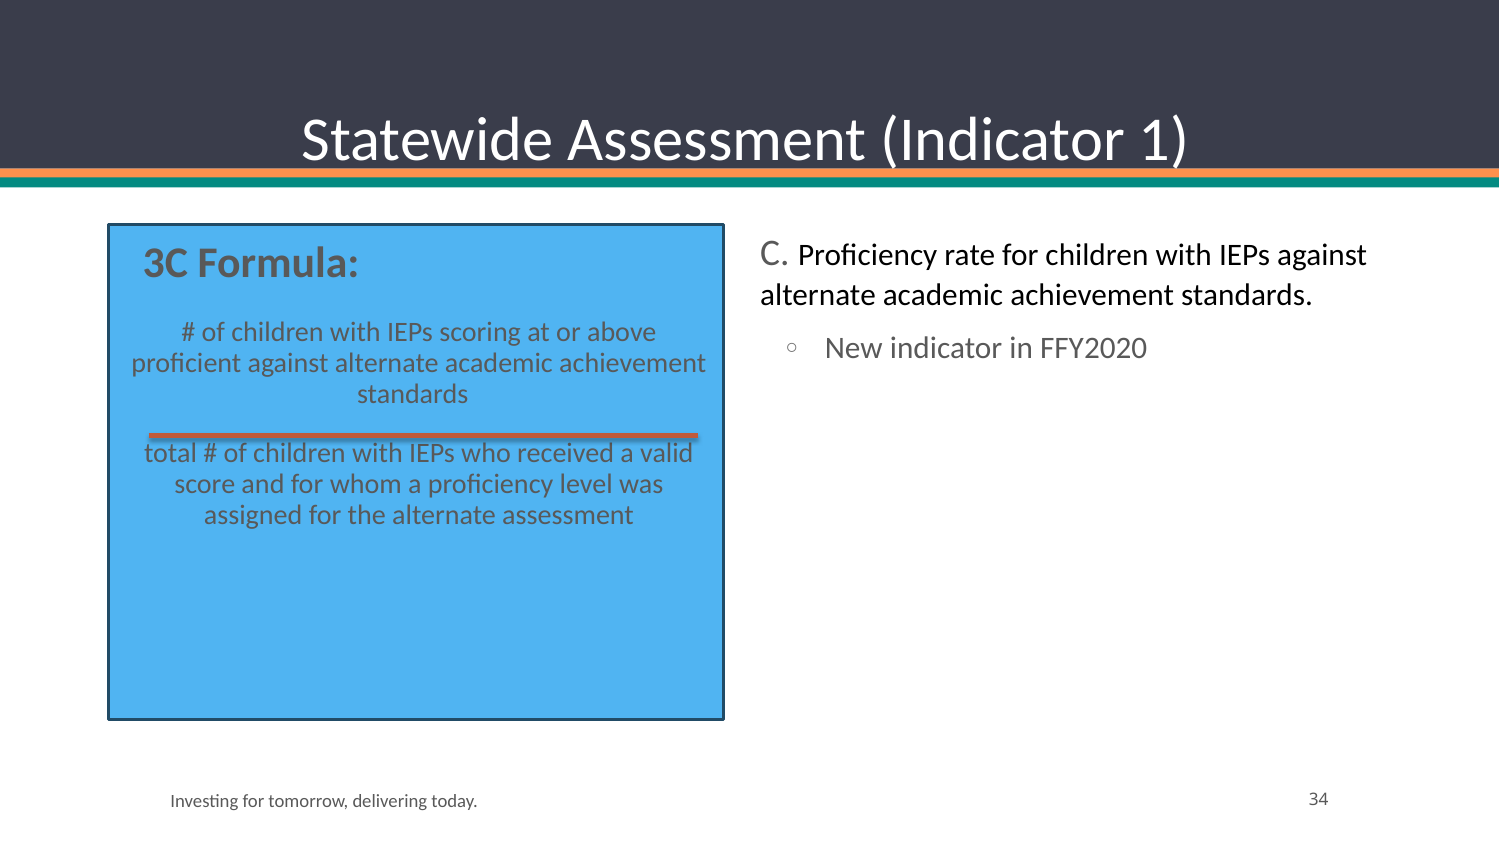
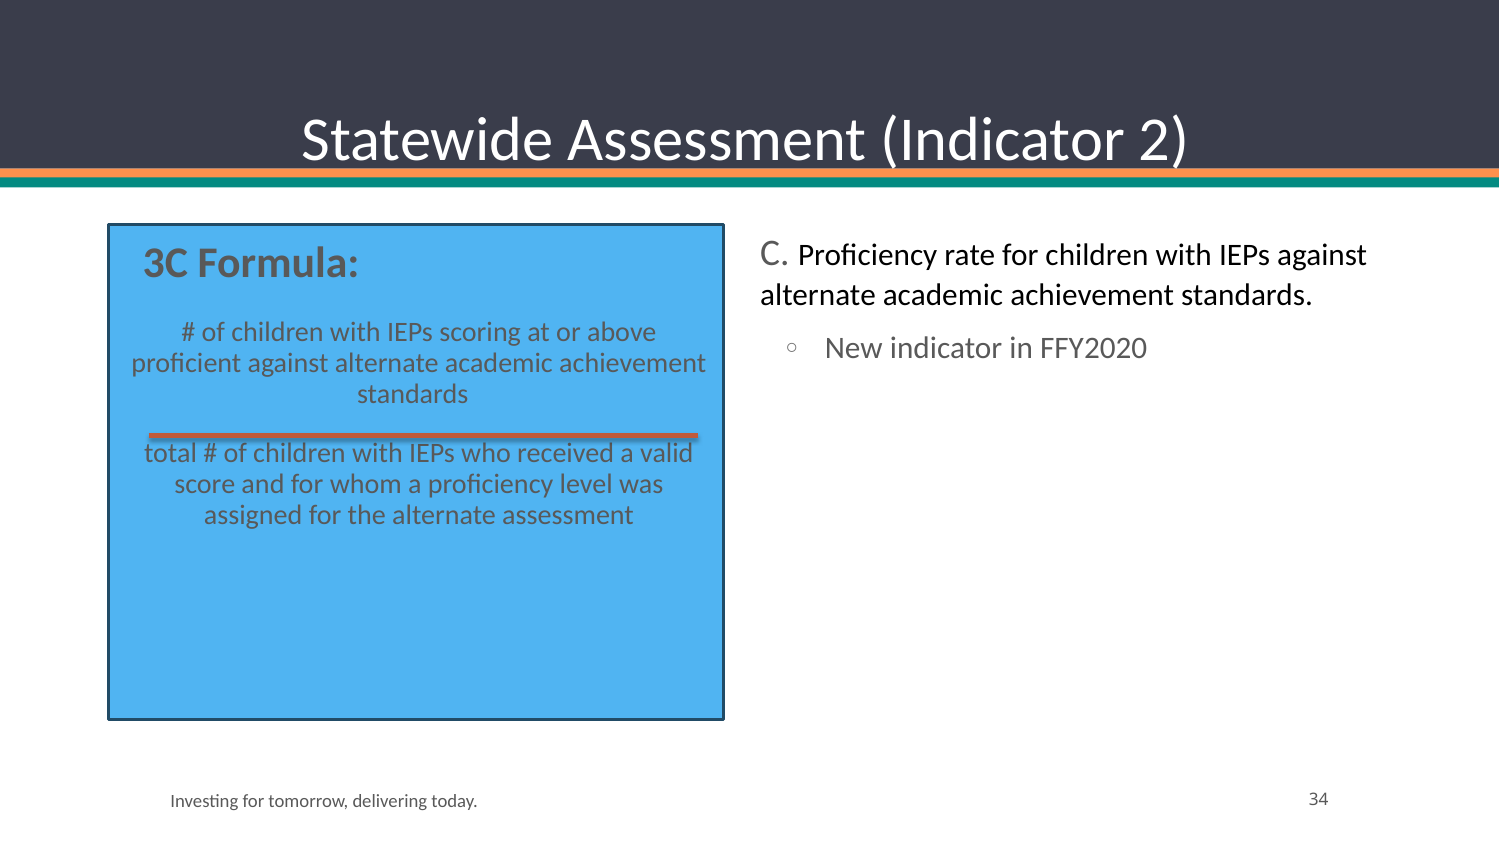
1: 1 -> 2
